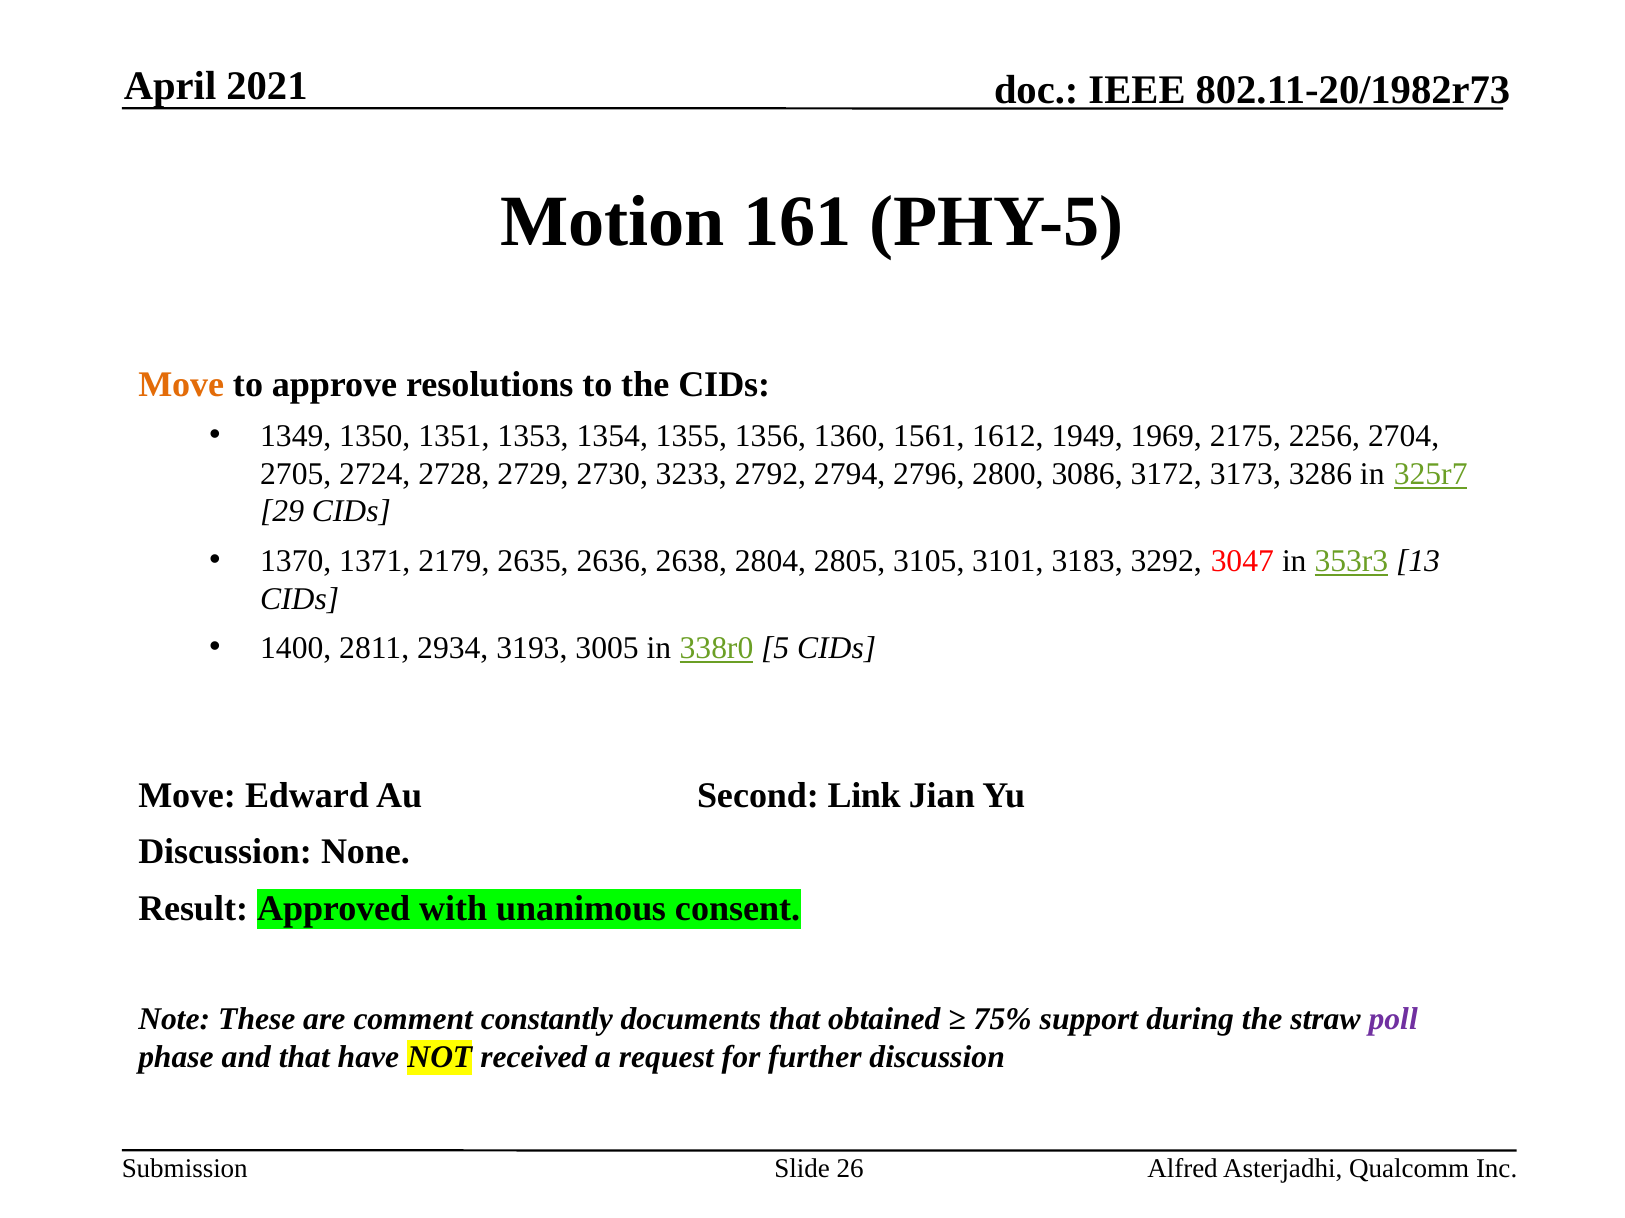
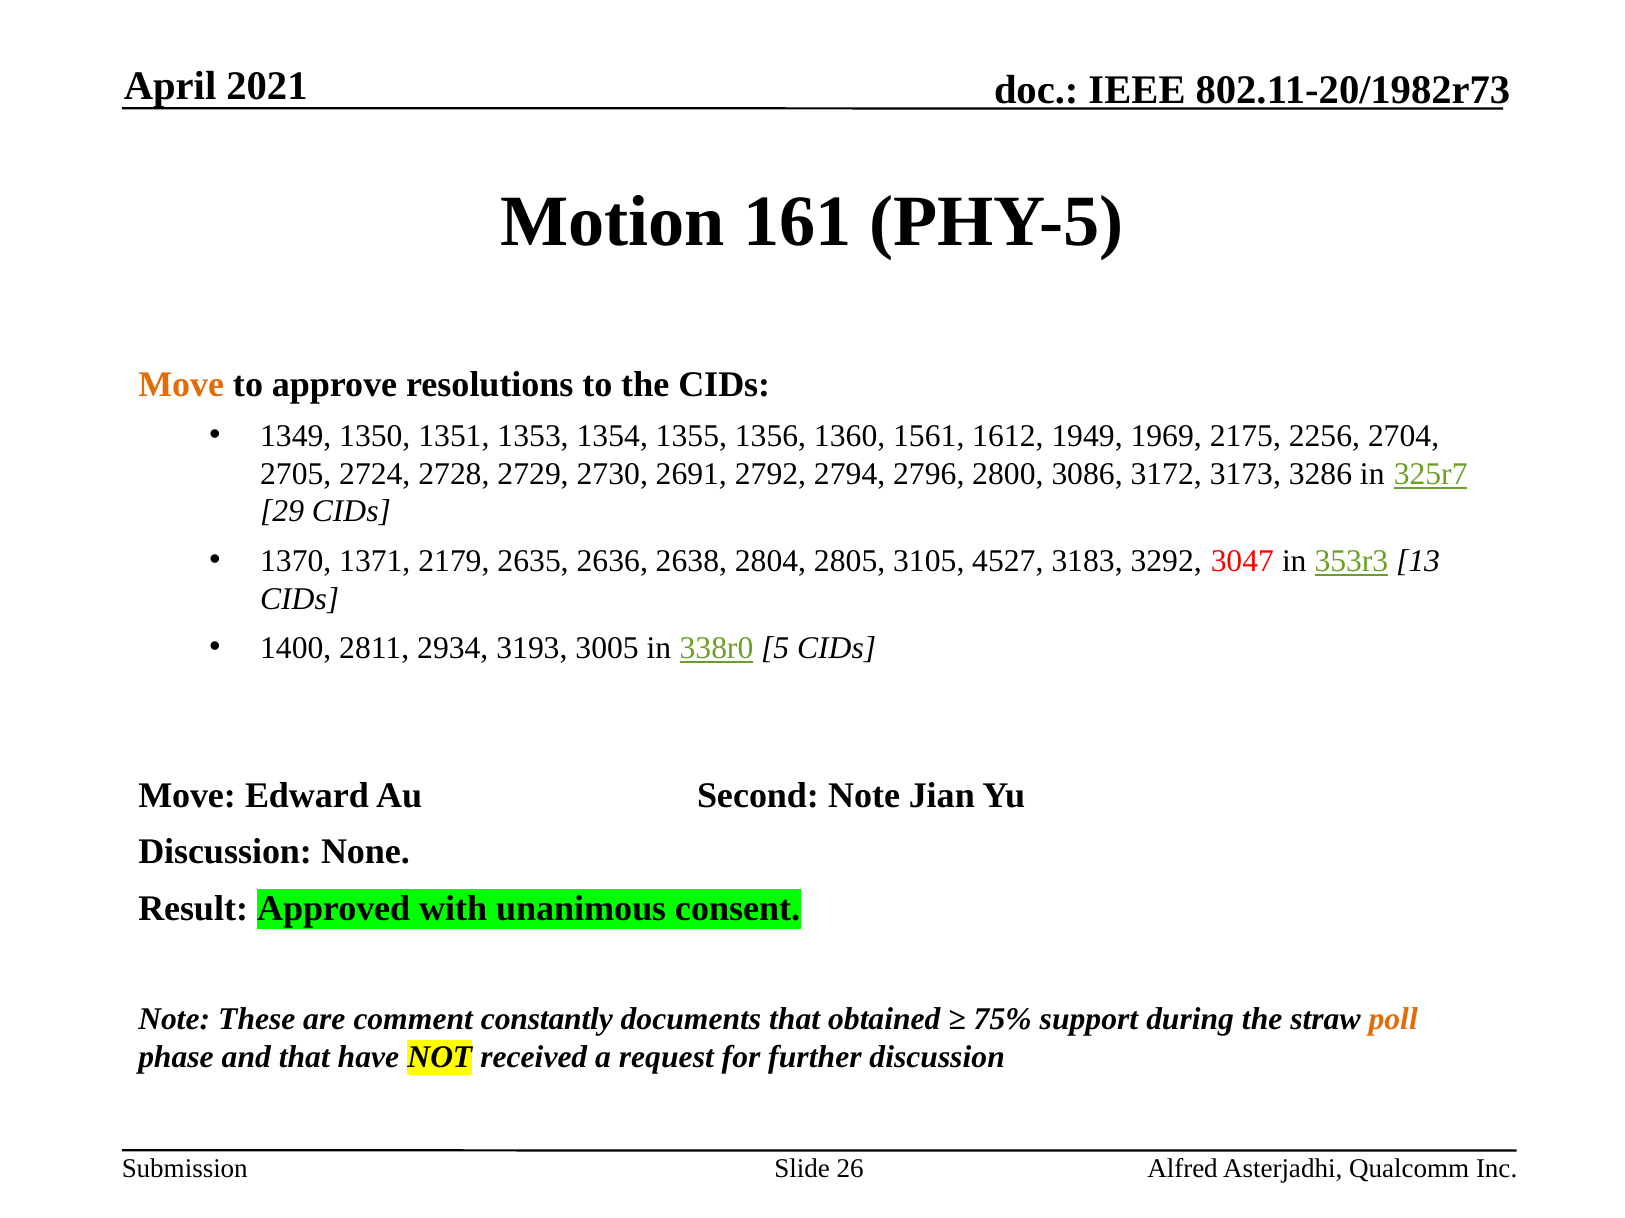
3233: 3233 -> 2691
3101: 3101 -> 4527
Second Link: Link -> Note
poll colour: purple -> orange
